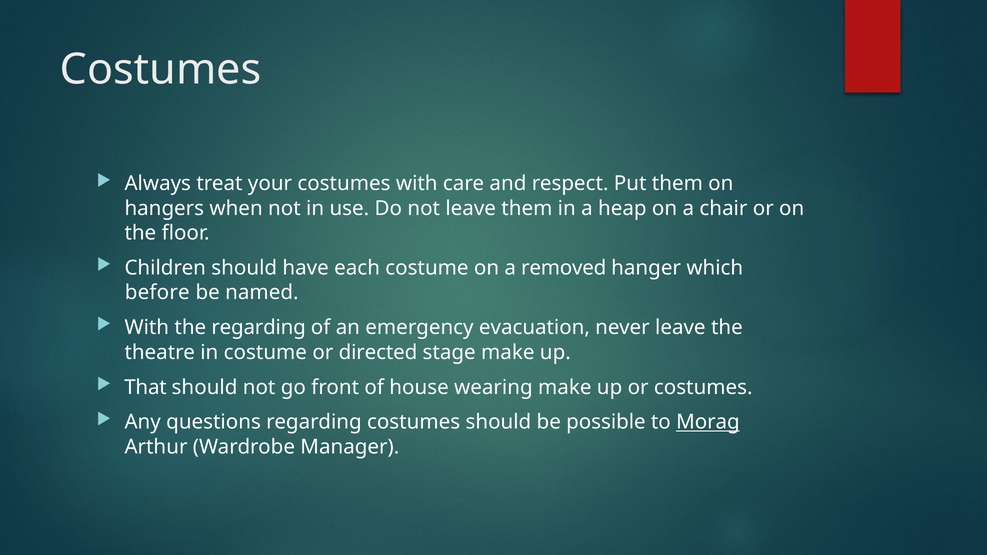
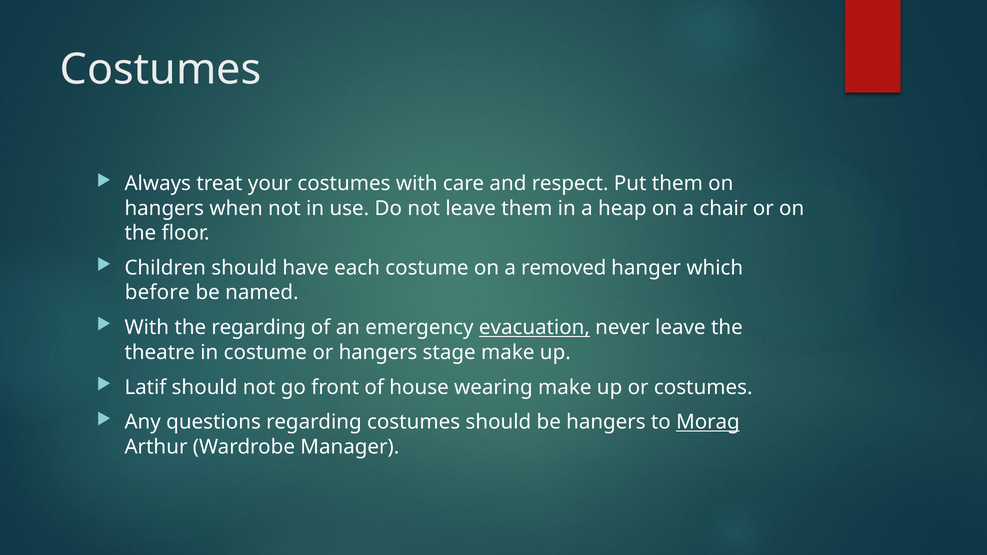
evacuation underline: none -> present
or directed: directed -> hangers
That: That -> Latif
be possible: possible -> hangers
